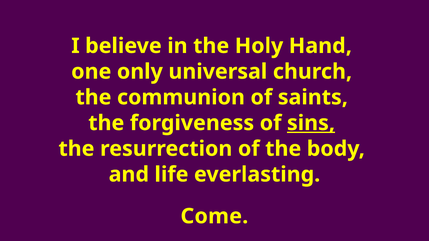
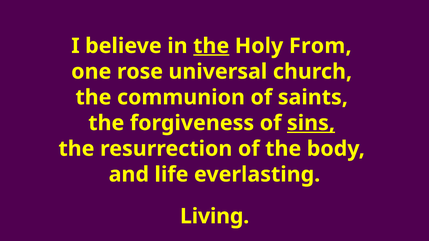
the at (211, 46) underline: none -> present
Hand: Hand -> From
only: only -> rose
Come: Come -> Living
